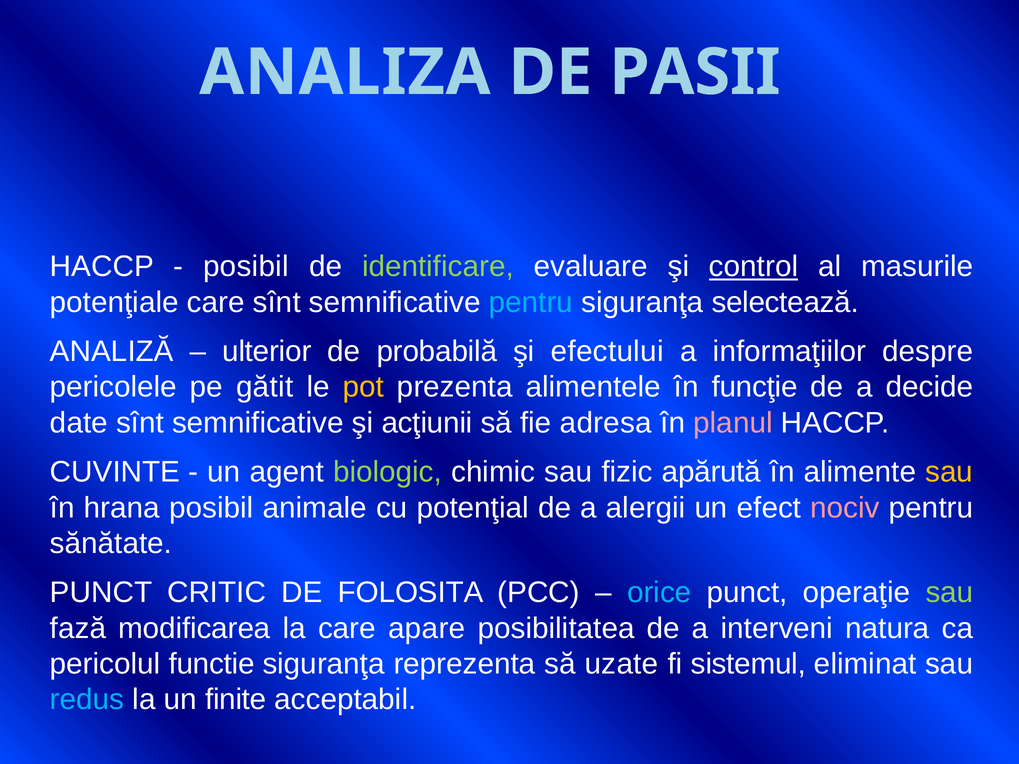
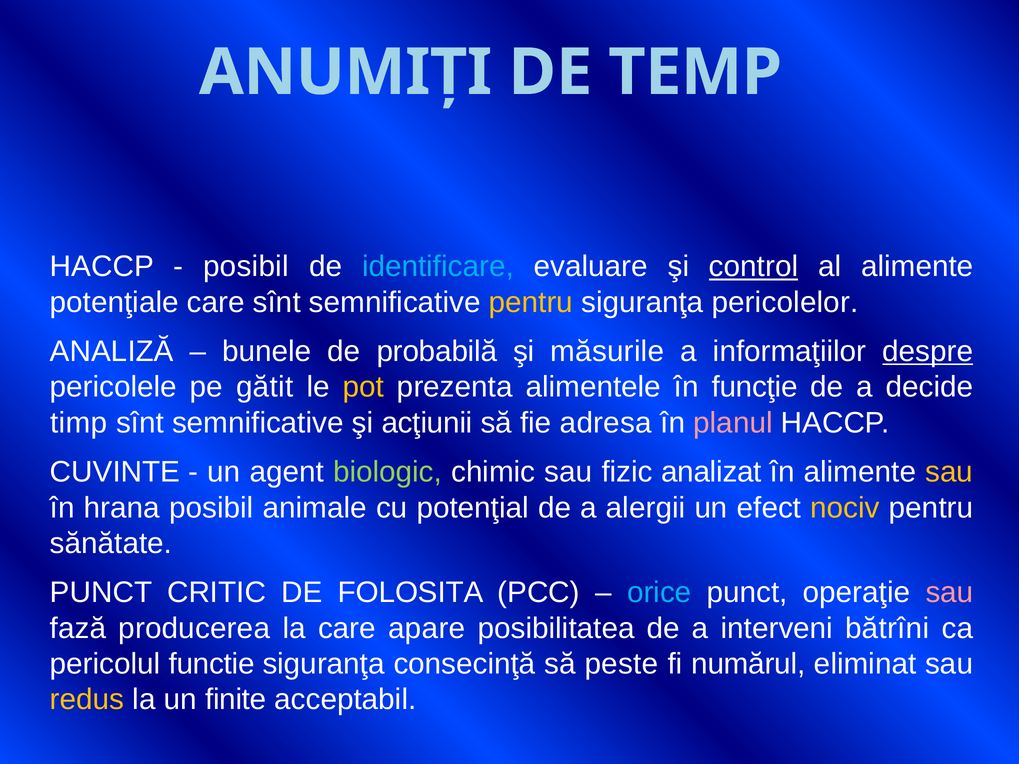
ANALIZA: ANALIZA -> ANUMIŢI
PASII: PASII -> TEMP
identificare colour: light green -> light blue
al masurile: masurile -> alimente
pentru at (531, 302) colour: light blue -> yellow
selectează: selectează -> pericolelor
ulterior: ulterior -> bunele
efectului: efectului -> măsurile
despre underline: none -> present
date: date -> timp
apărută: apărută -> analizat
nociv colour: pink -> yellow
sau at (949, 593) colour: light green -> pink
modificarea: modificarea -> producerea
natura: natura -> bătrîni
reprezenta: reprezenta -> consecinţă
uzate: uzate -> peste
sistemul: sistemul -> numărul
redus colour: light blue -> yellow
